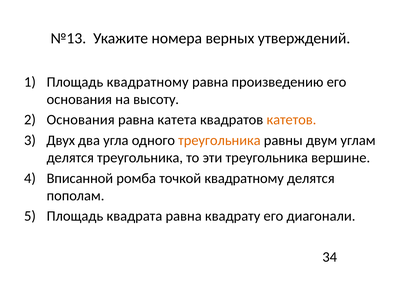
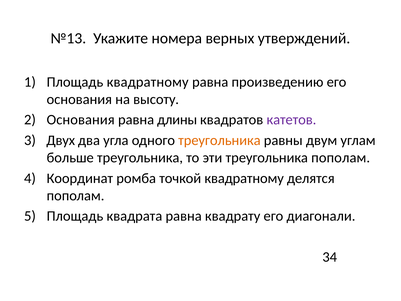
катета: катета -> длины
катетов colour: orange -> purple
делятся at (70, 158): делятся -> больше
треугольника вершине: вершине -> пополам
Вписанной: Вписанной -> Координат
